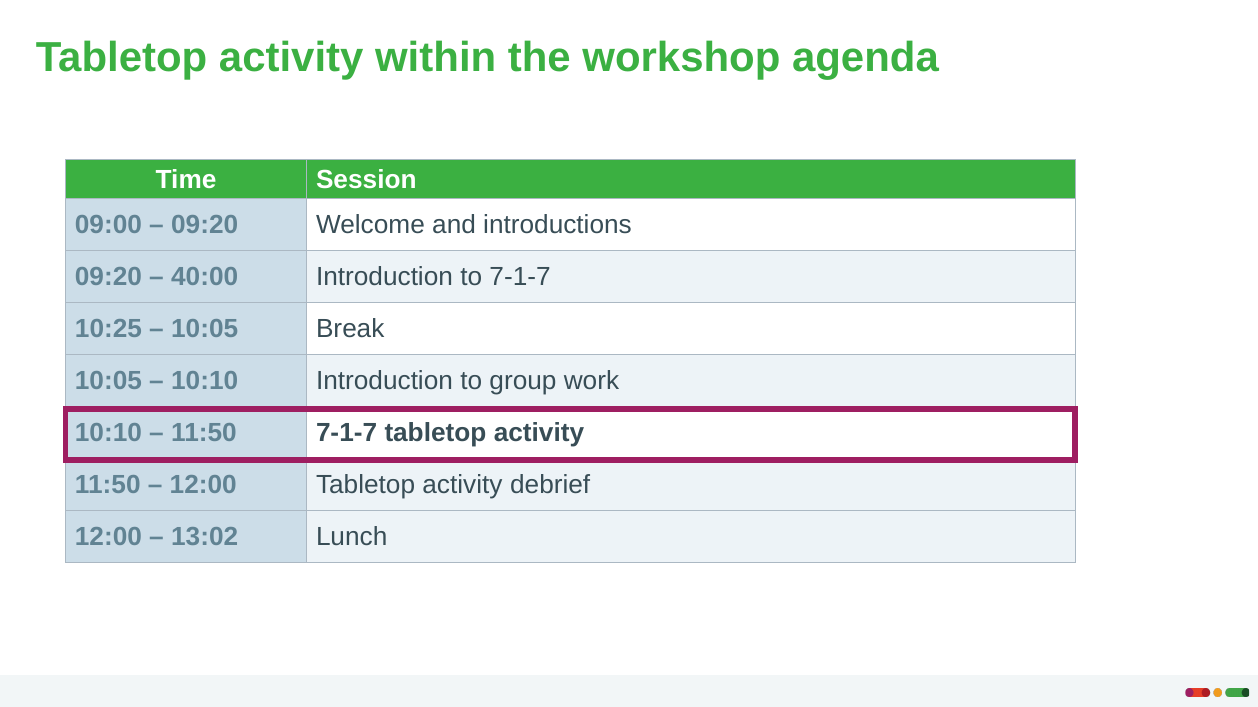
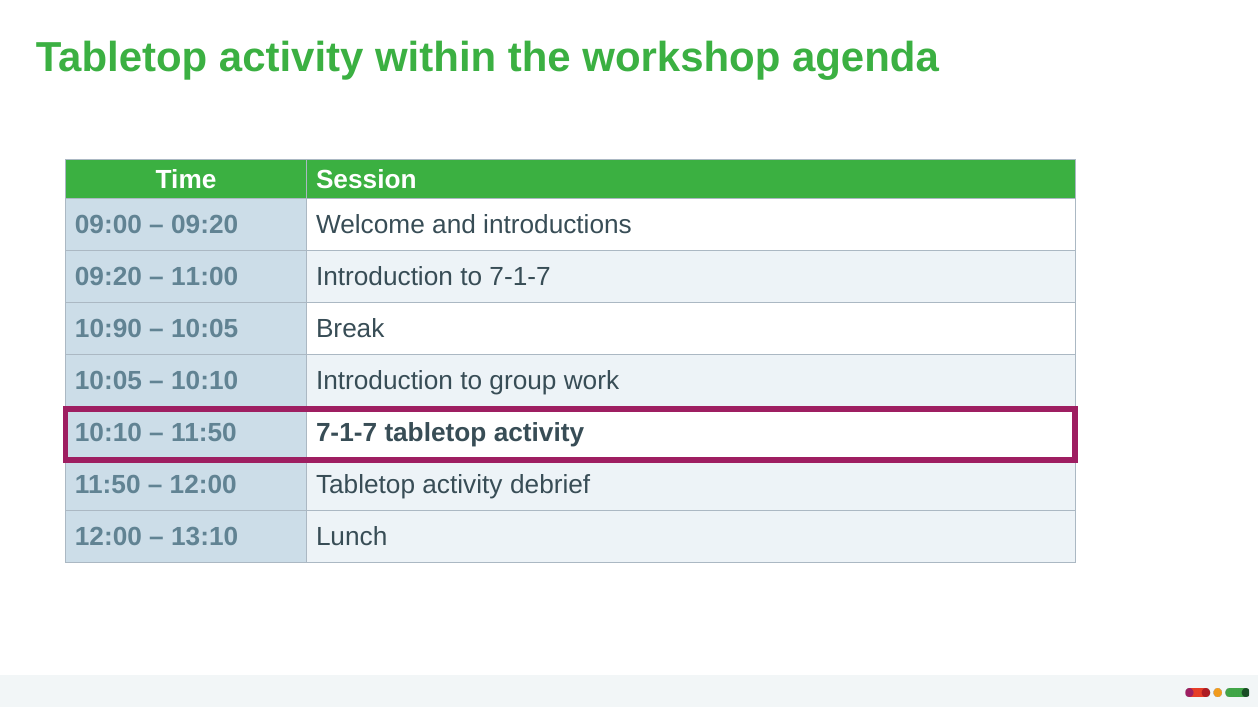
40:00: 40:00 -> 11:00
10:25: 10:25 -> 10:90
13:02: 13:02 -> 13:10
